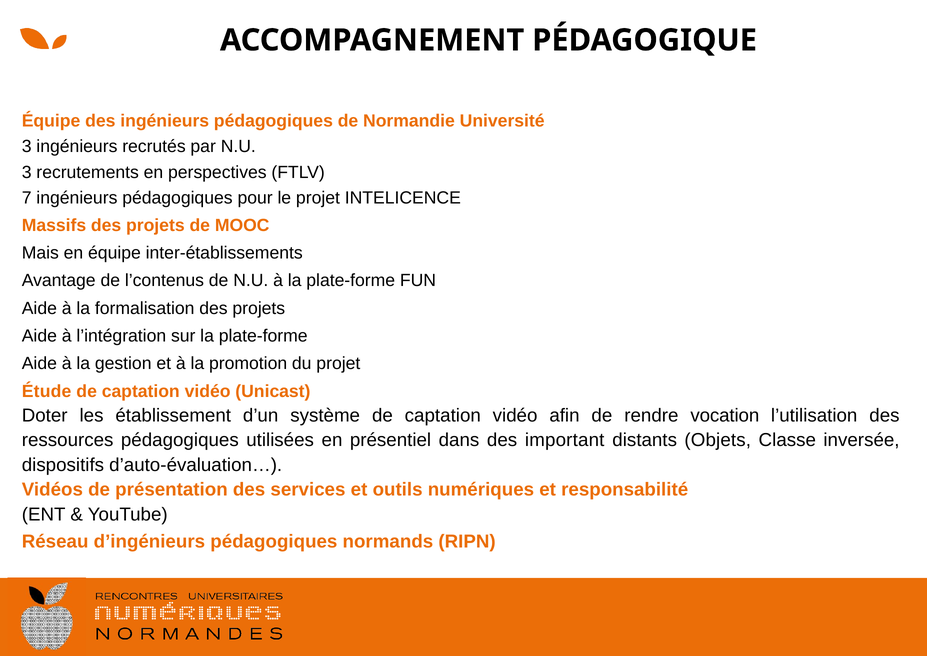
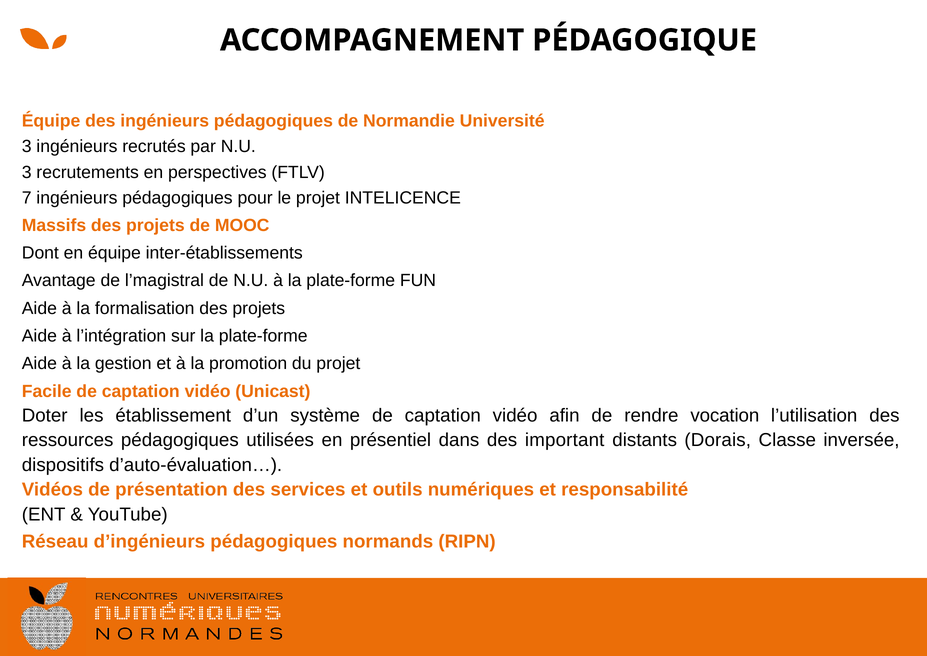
Mais: Mais -> Dont
l’contenus: l’contenus -> l’magistral
Étude: Étude -> Facile
Objets: Objets -> Dorais
